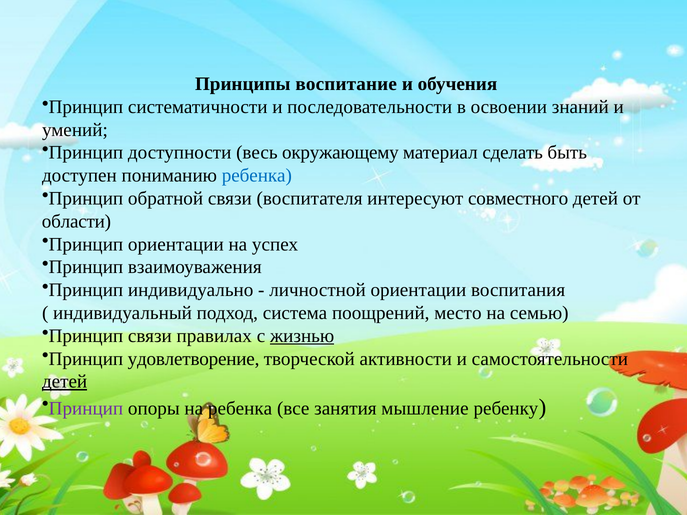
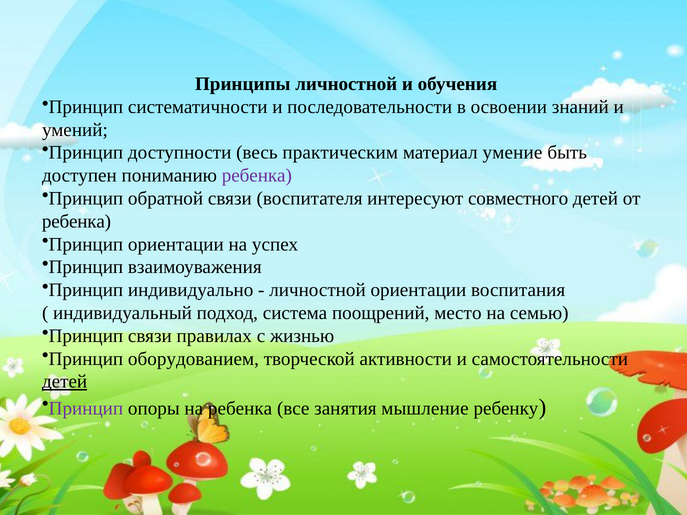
Принципы воспитание: воспитание -> личностной
окружающему: окружающему -> практическим
сделать: сделать -> умение
ребенка at (257, 176) colour: blue -> purple
области at (76, 221): области -> ребенка
жизнью underline: present -> none
удовлетворение: удовлетворение -> оборудованием
